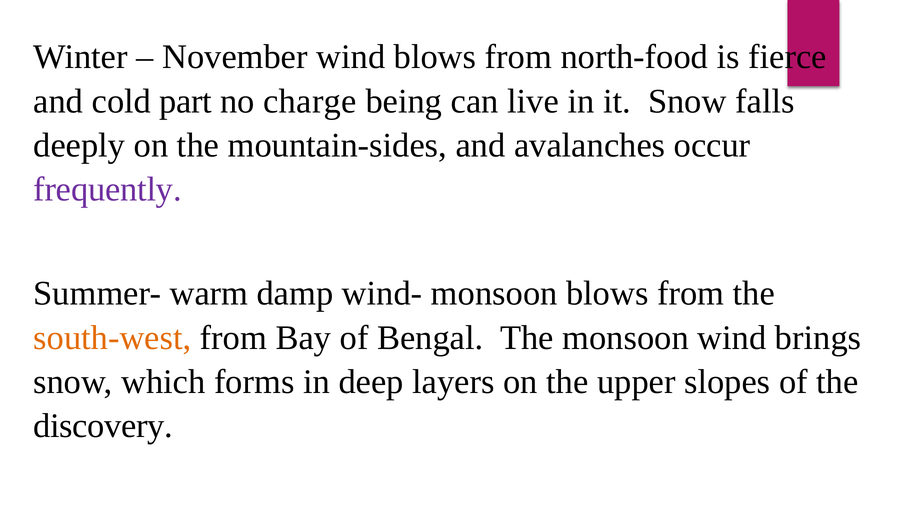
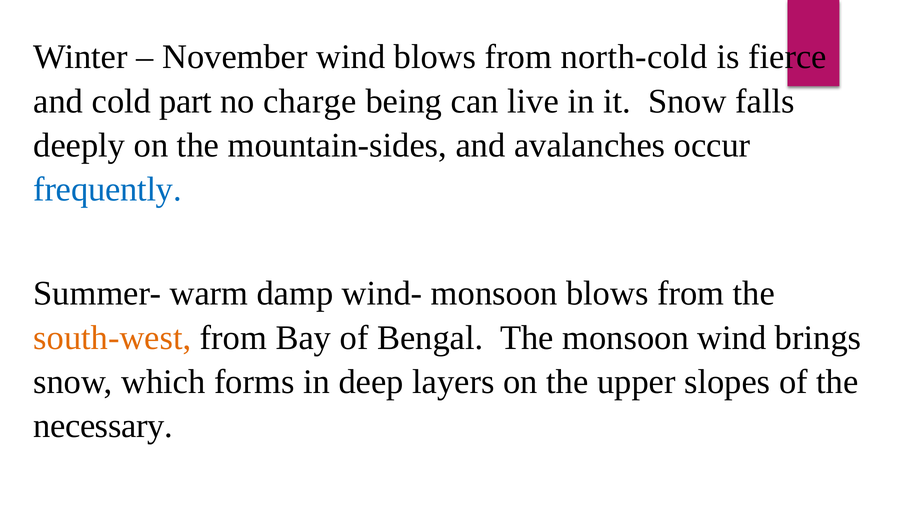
north-food: north-food -> north-cold
frequently colour: purple -> blue
discovery: discovery -> necessary
